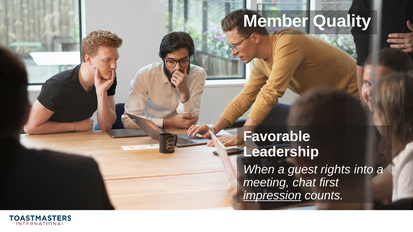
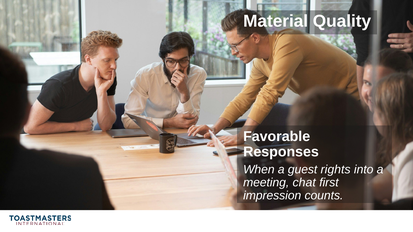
Member: Member -> Material
Leadership: Leadership -> Responses
impression underline: present -> none
